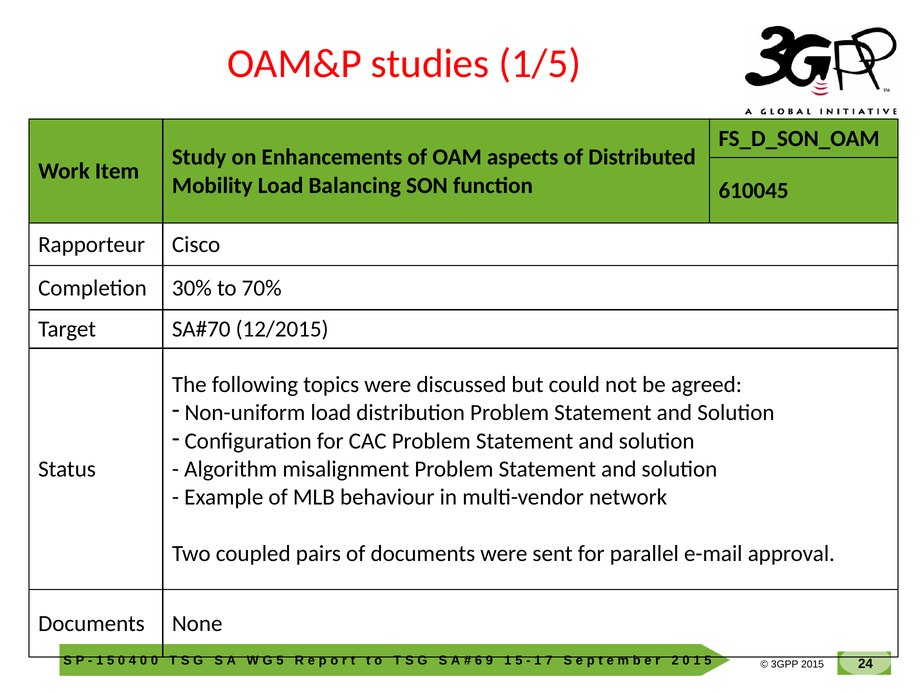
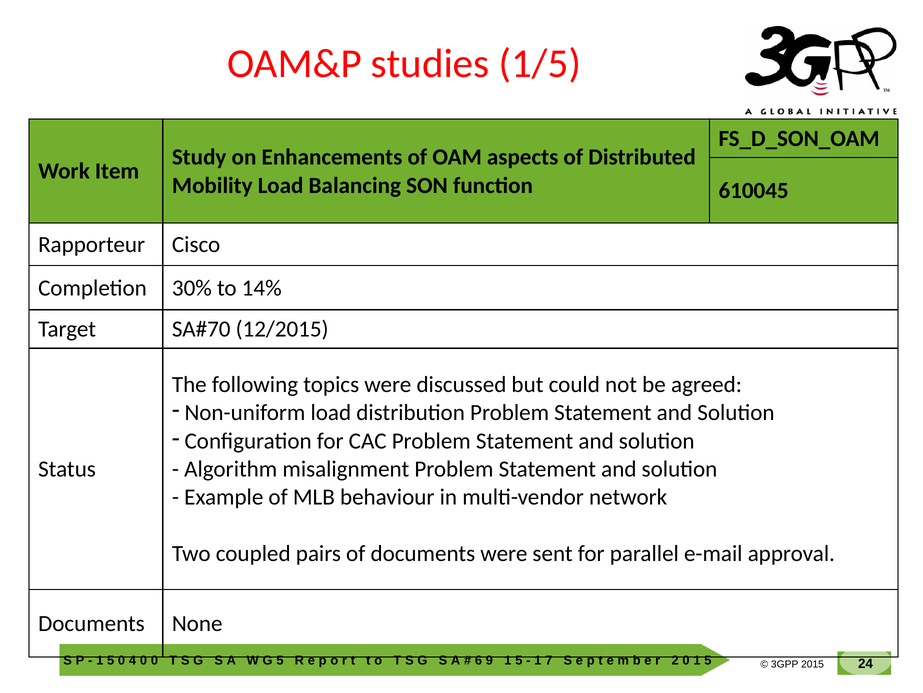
70%: 70% -> 14%
